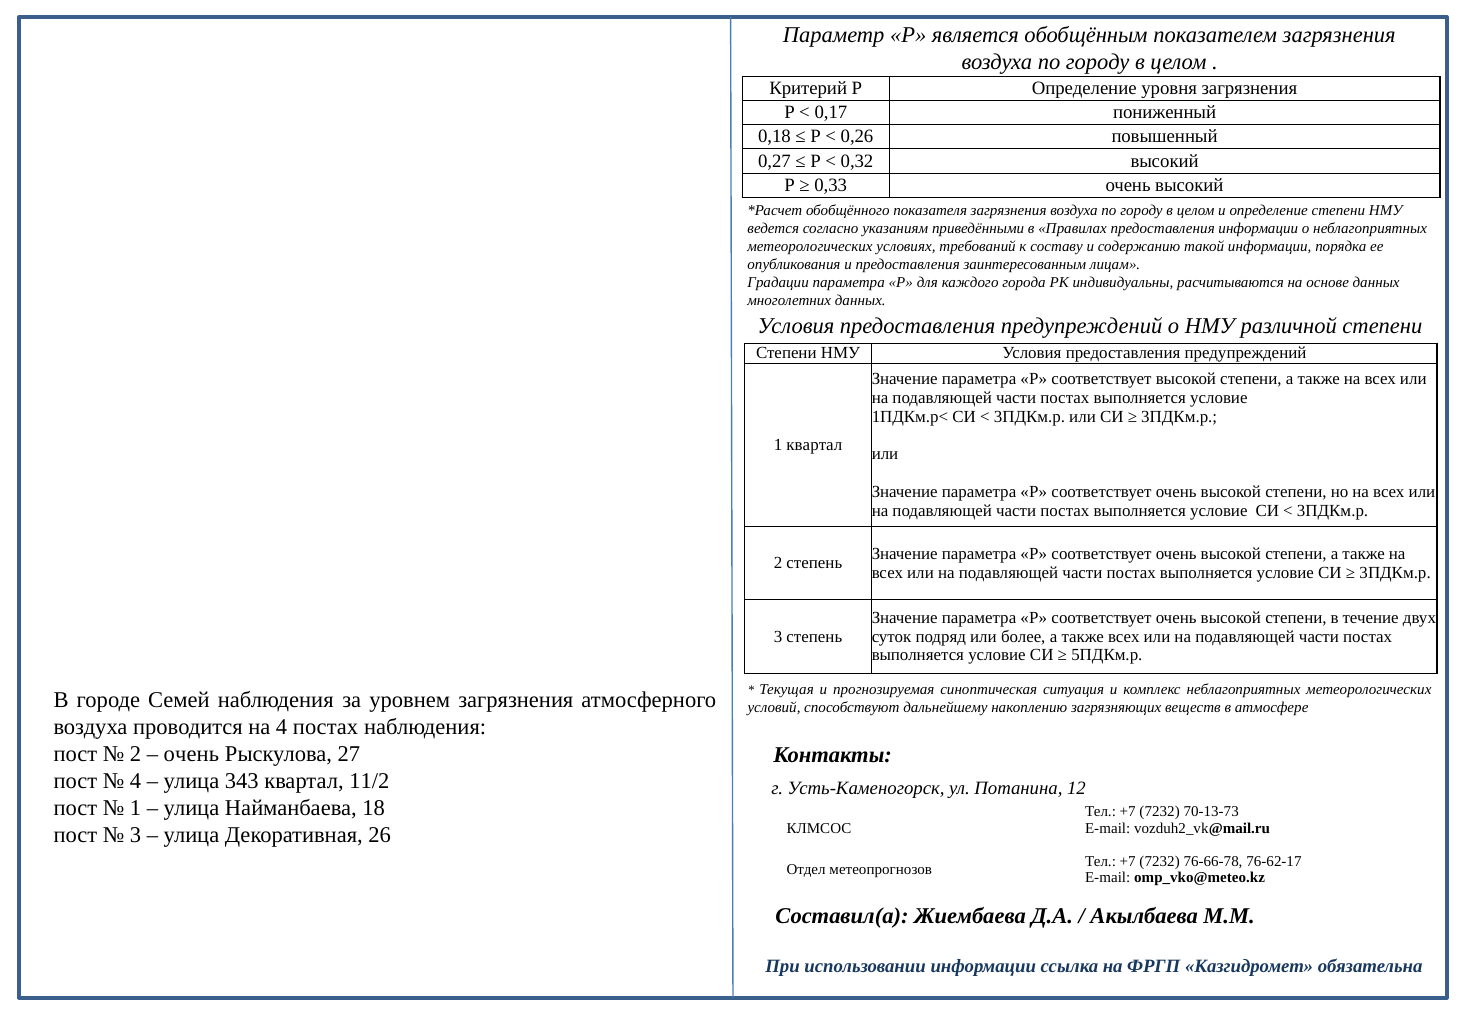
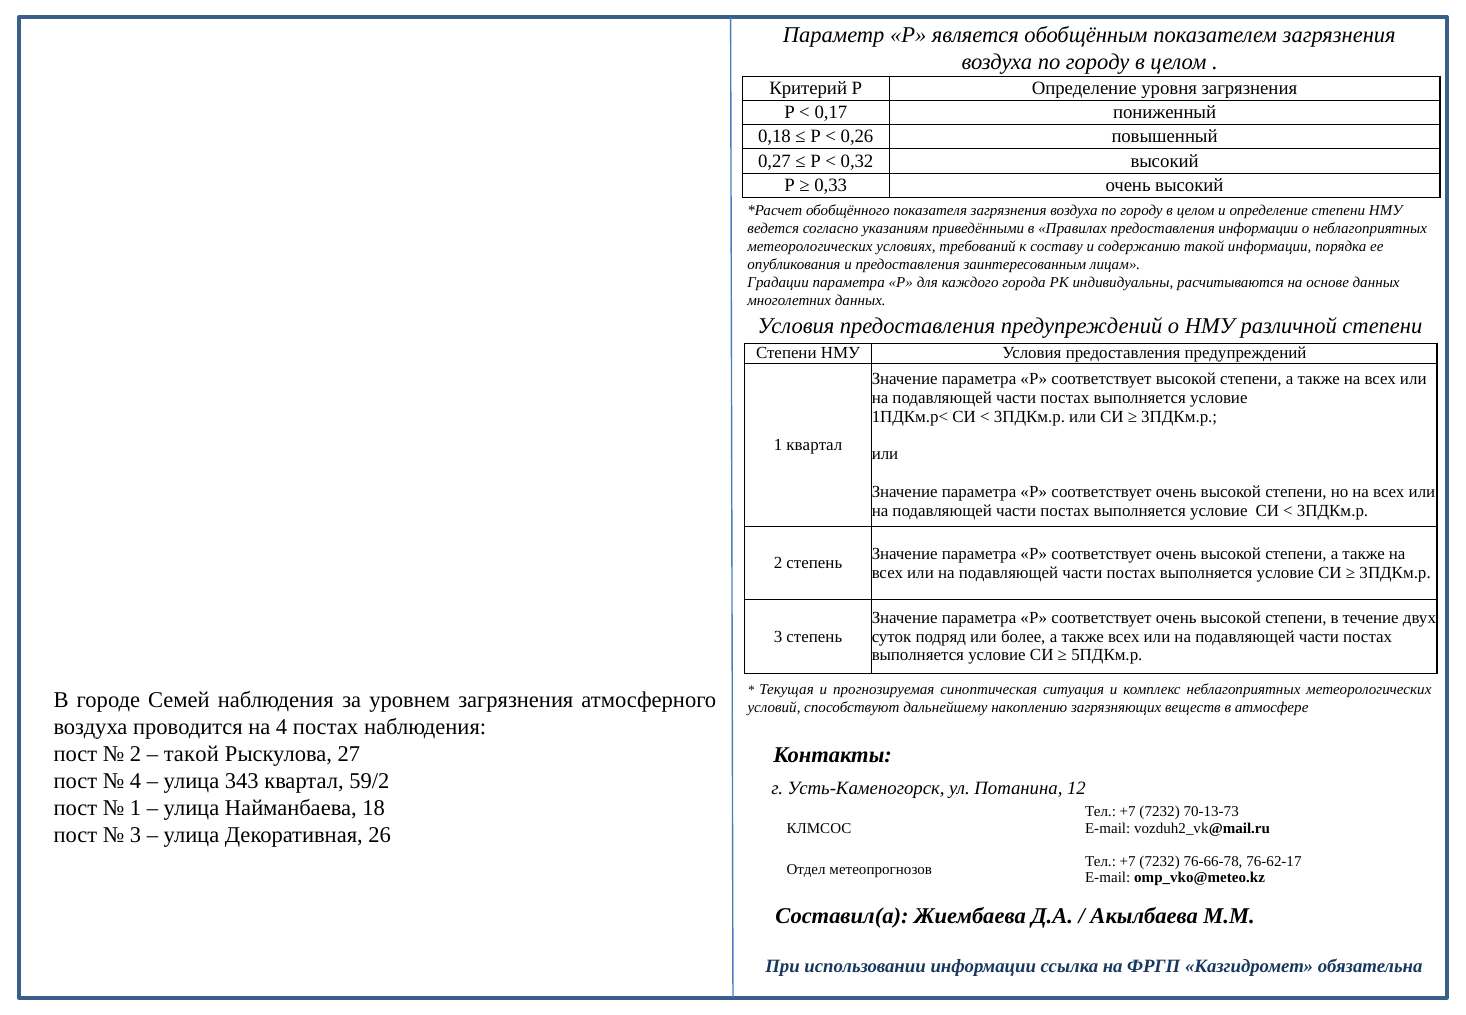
очень at (191, 754): очень -> такой
11/2: 11/2 -> 59/2
